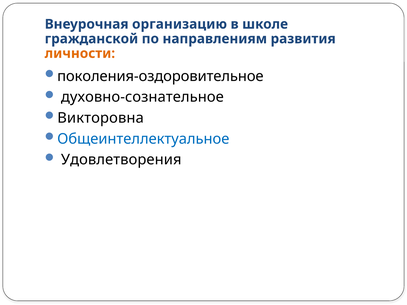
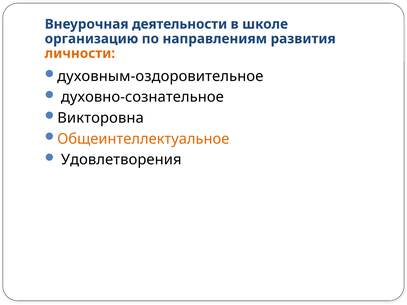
организацию: организацию -> деятельности
гражданской: гражданской -> организацию
поколения-оздоровительное: поколения-оздоровительное -> духовным-оздоровительное
Общеинтеллектуальное colour: blue -> orange
